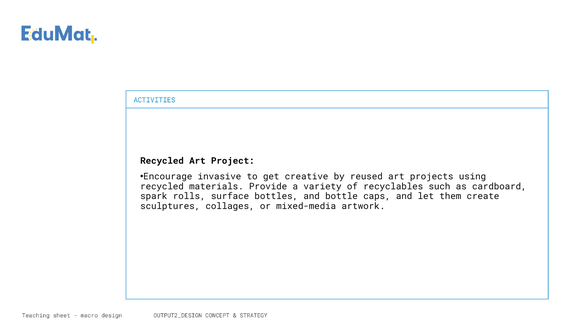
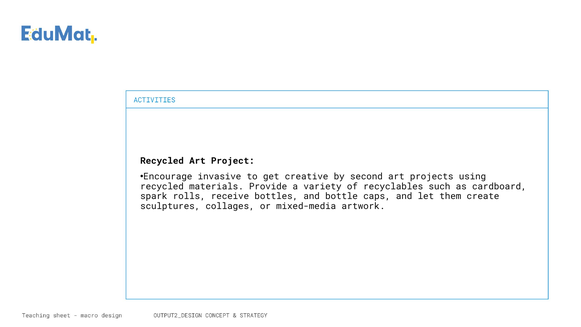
reused: reused -> second
surface: surface -> receive
